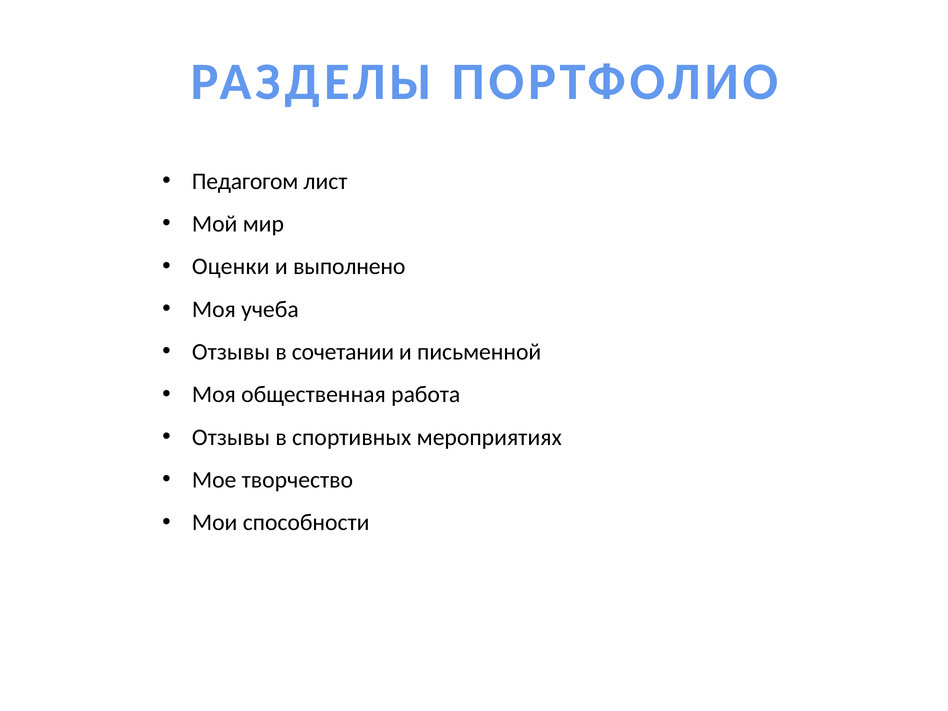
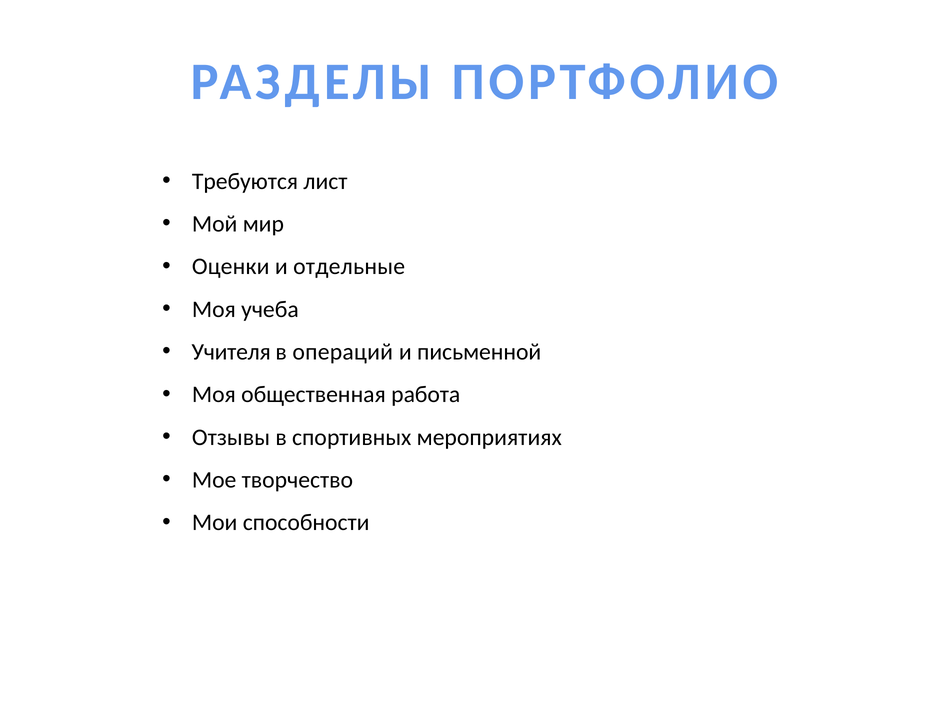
Педагогом: Педагогом -> Требуются
выполнено: выполнено -> отдельные
Отзывы at (231, 352): Отзывы -> Учителя
сочетании: сочетании -> операций
